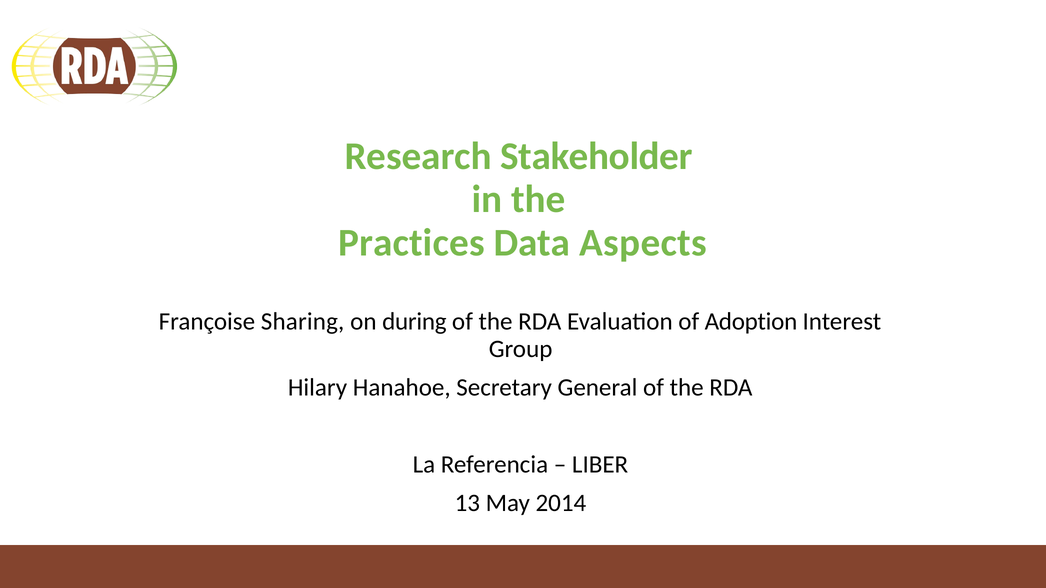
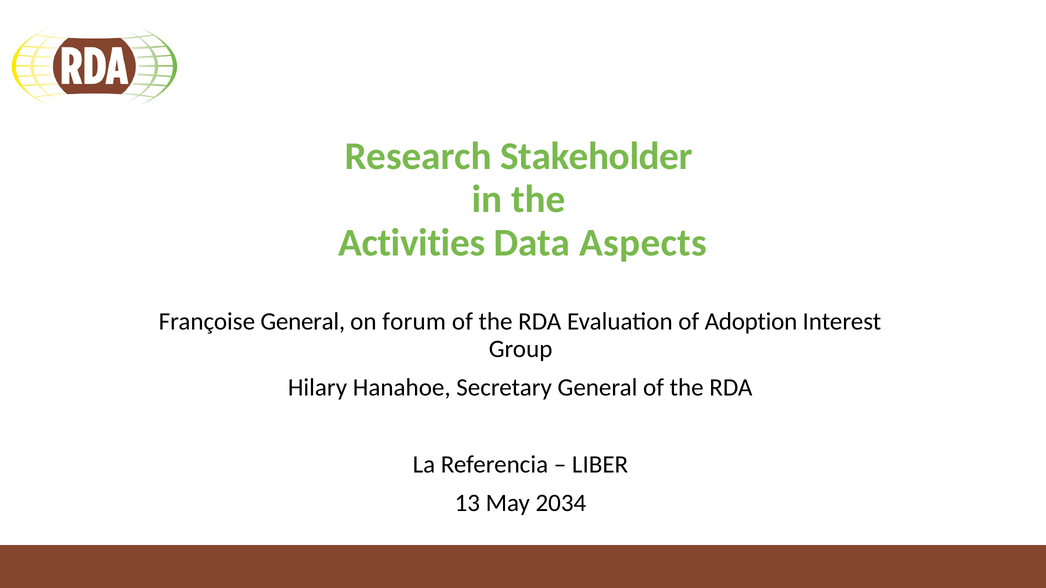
Practices: Practices -> Activities
Françoise Sharing: Sharing -> General
during: during -> forum
2014: 2014 -> 2034
